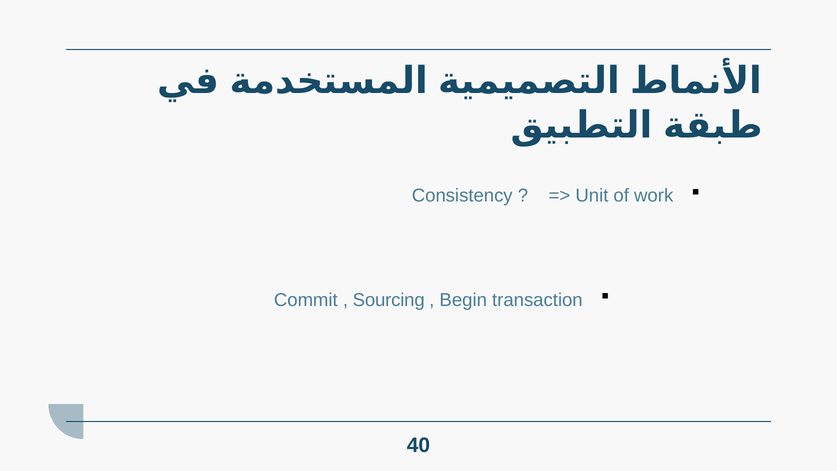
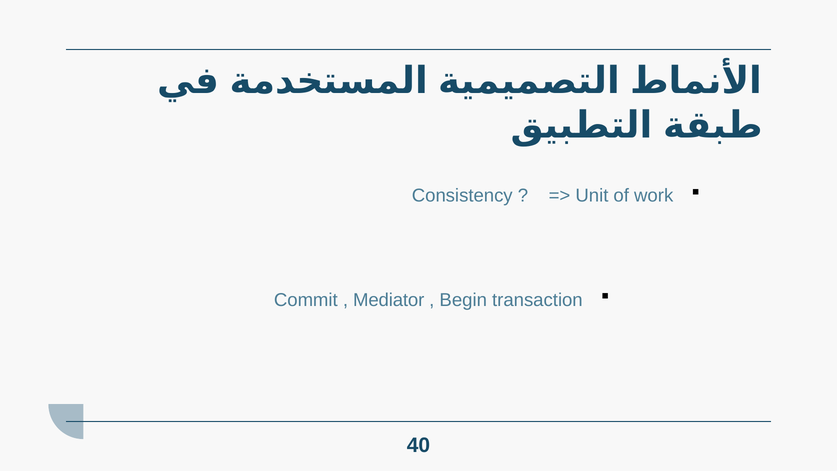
Sourcing: Sourcing -> Mediator
